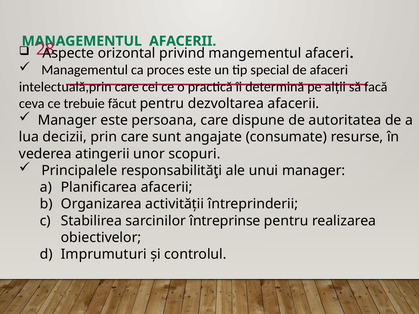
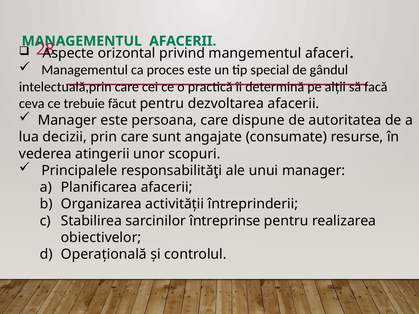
de afaceri: afaceri -> gândul
Imprumuturi: Imprumuturi -> Operațională
